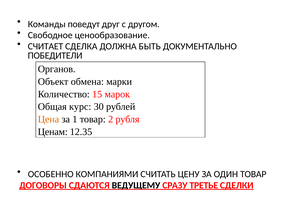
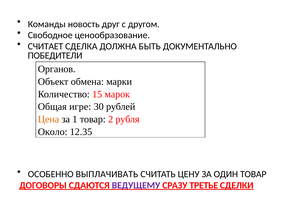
поведут: поведут -> новость
курс: курс -> игре
Ценам: Ценам -> Около
КОМПАНИЯМИ: КОМПАНИЯМИ -> ВЫПЛАЧИВАТЬ
ВЕДУЩЕМУ colour: black -> purple
